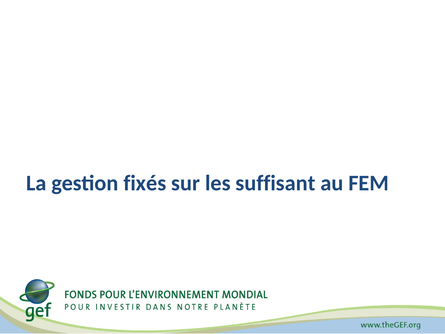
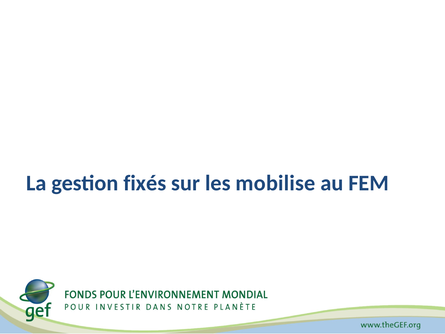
suffisant: suffisant -> mobilise
